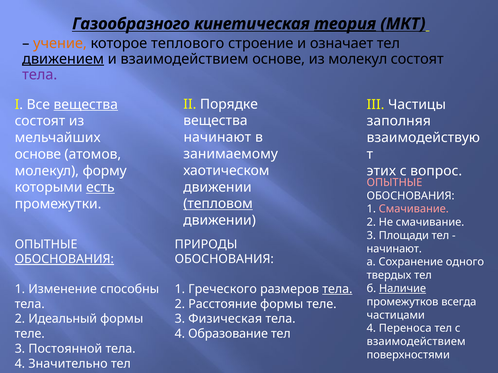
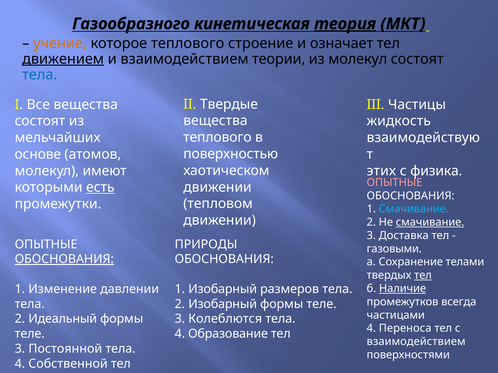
взаимодействием основе: основе -> теории
тела at (40, 75) colour: purple -> blue
Порядке: Порядке -> Твердые
вещества at (86, 105) underline: present -> none
заполняя: заполняя -> жидкость
начинают at (217, 138): начинают -> теплового
занимаемому: занимаемому -> поверхностью
форму: форму -> имеют
вопрос: вопрос -> физика
тепловом underline: present -> none
Смачивание at (414, 209) colour: pink -> light blue
смачивание at (430, 223) underline: none -> present
Площади: Площади -> Доставка
начинают at (394, 249): начинают -> газовыми
одного: одного -> телами
тел at (423, 276) underline: none -> present
способны: способны -> давлении
1 Греческого: Греческого -> Изобарный
тела at (337, 289) underline: present -> none
2 Расстояние: Расстояние -> Изобарный
Физическая: Физическая -> Колеблются
Значительно: Значительно -> Собственной
